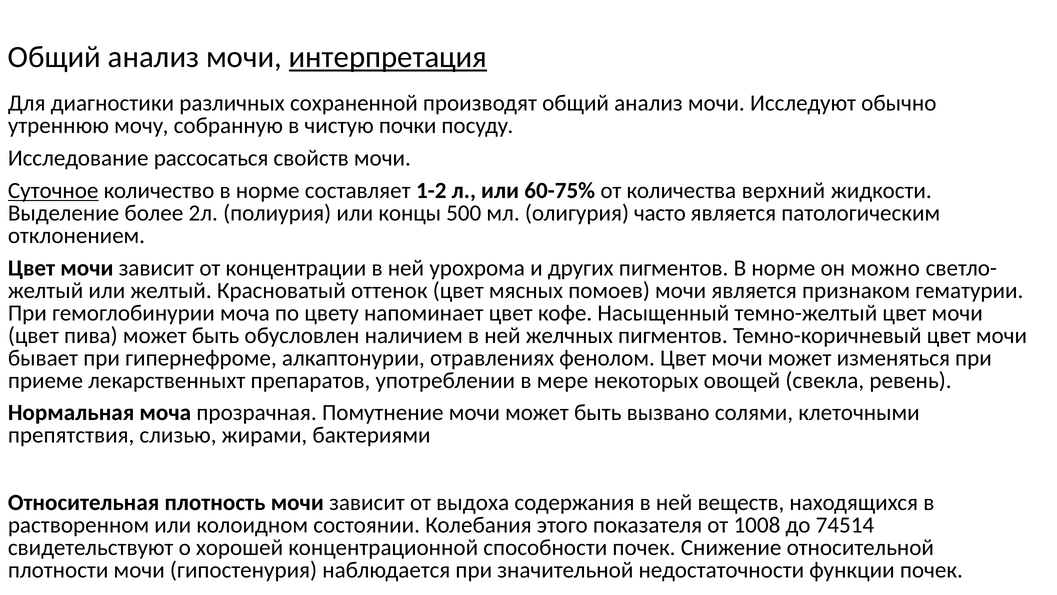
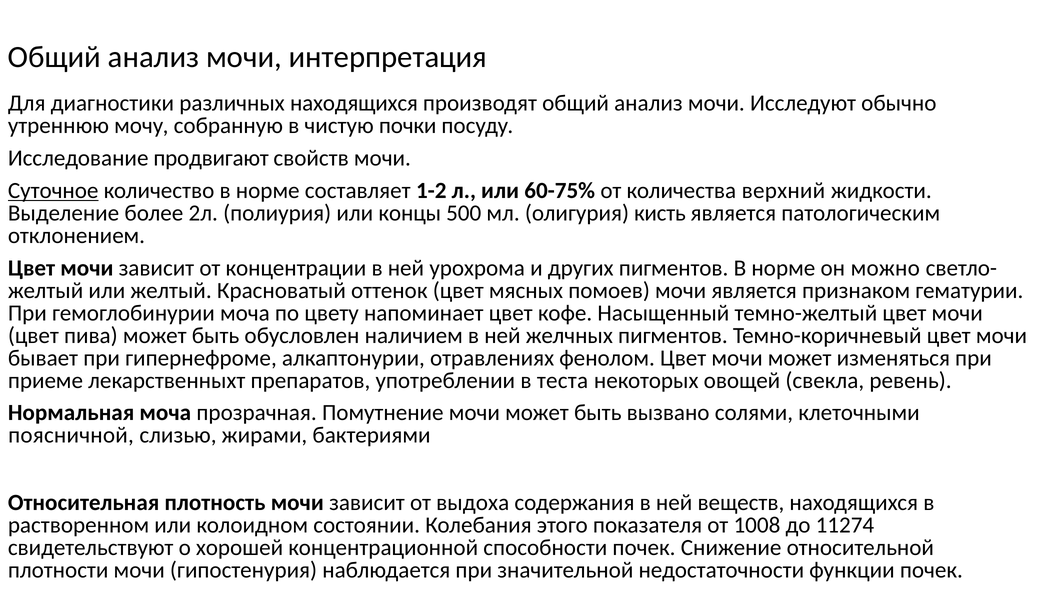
интерпретация underline: present -> none
различных сохраненной: сохраненной -> находящихся
рассосаться: рассосаться -> продвигают
часто: часто -> кисть
мере: мере -> теста
препятствия: препятствия -> поясничной
74514: 74514 -> 11274
